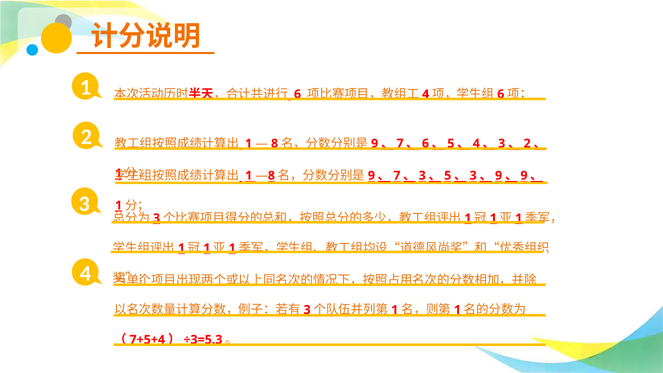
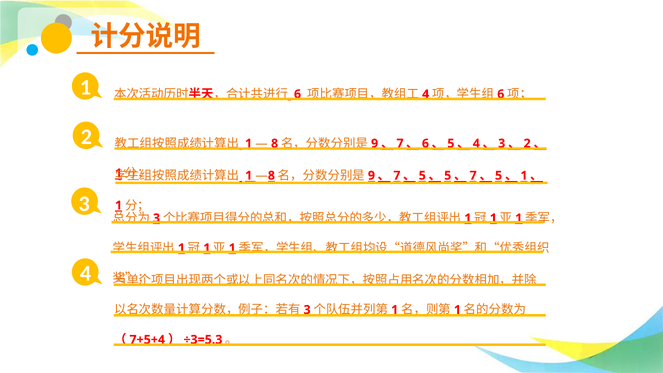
3 at (422, 176): 3 -> 5
3 at (473, 176): 3 -> 7
9 at (499, 176): 9 -> 5
9 at (524, 176): 9 -> 1
